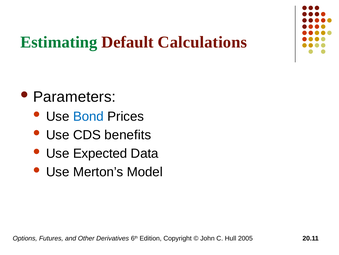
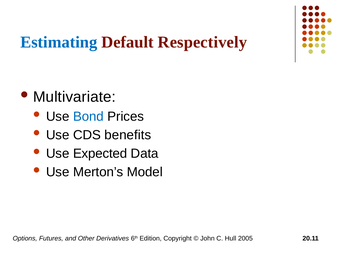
Estimating colour: green -> blue
Calculations: Calculations -> Respectively
Parameters: Parameters -> Multivariate
